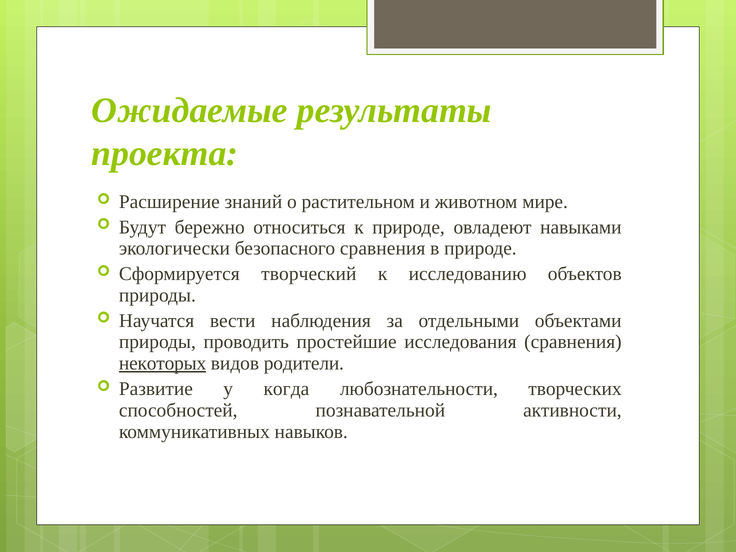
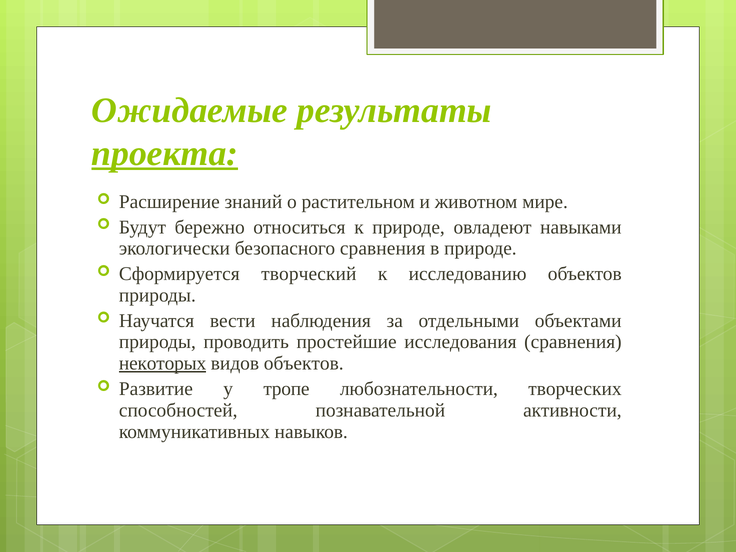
проекта underline: none -> present
видов родители: родители -> объектов
когда: когда -> тропе
